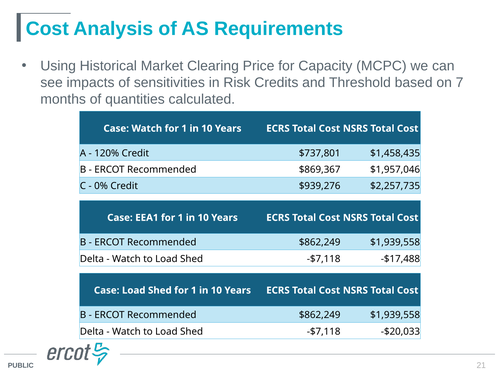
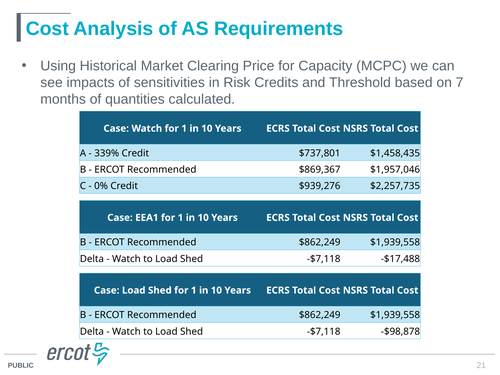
120%: 120% -> 339%
-$20,033: -$20,033 -> -$98,878
